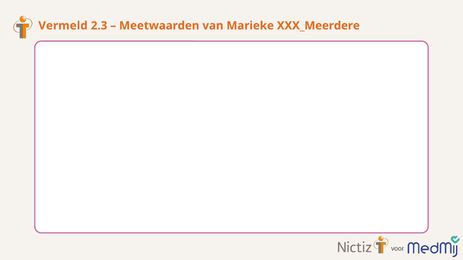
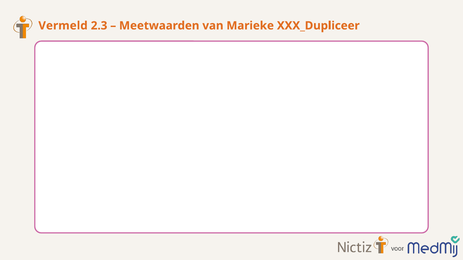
XXX_Meerdere: XXX_Meerdere -> XXX_Dupliceer
